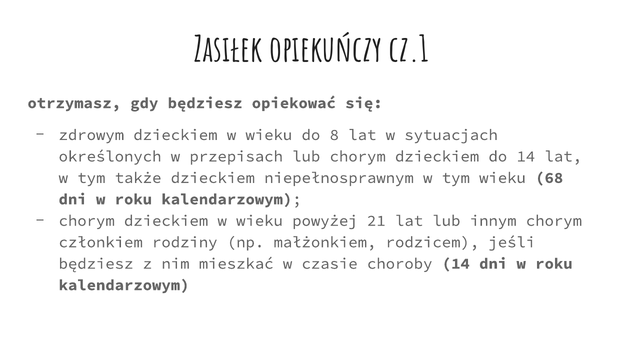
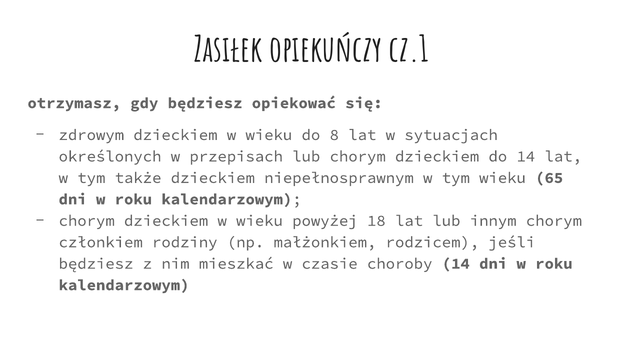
68: 68 -> 65
21: 21 -> 18
